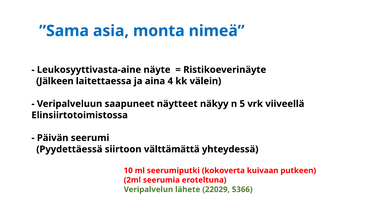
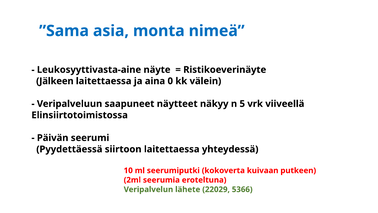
4: 4 -> 0
siirtoon välttämättä: välttämättä -> laitettaessa
